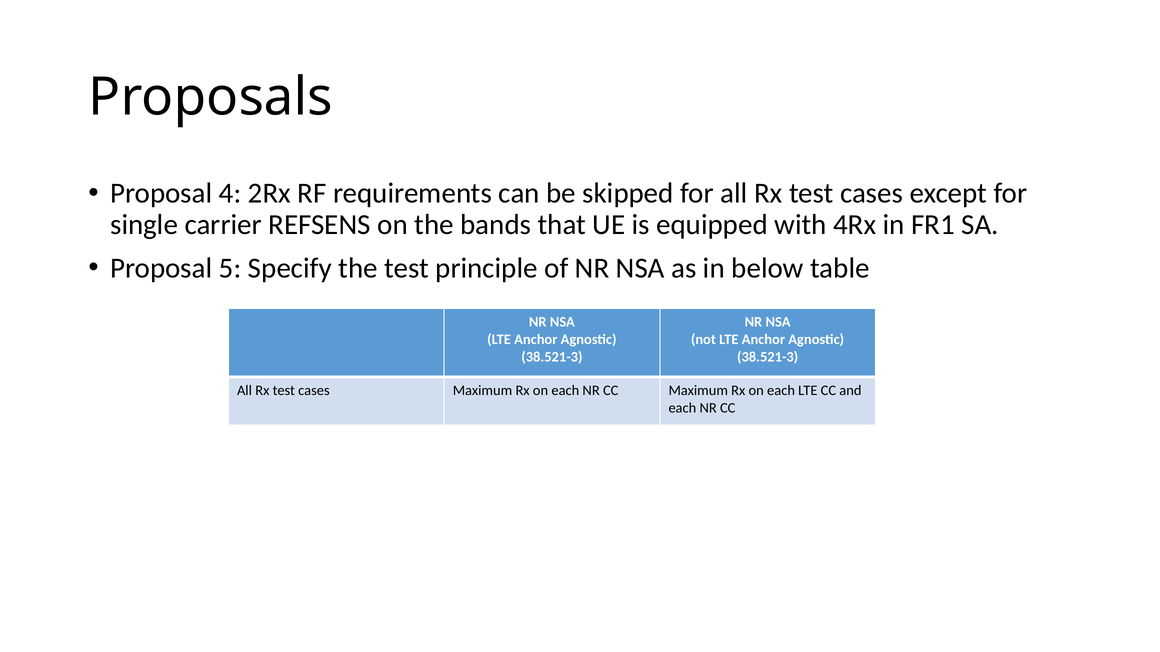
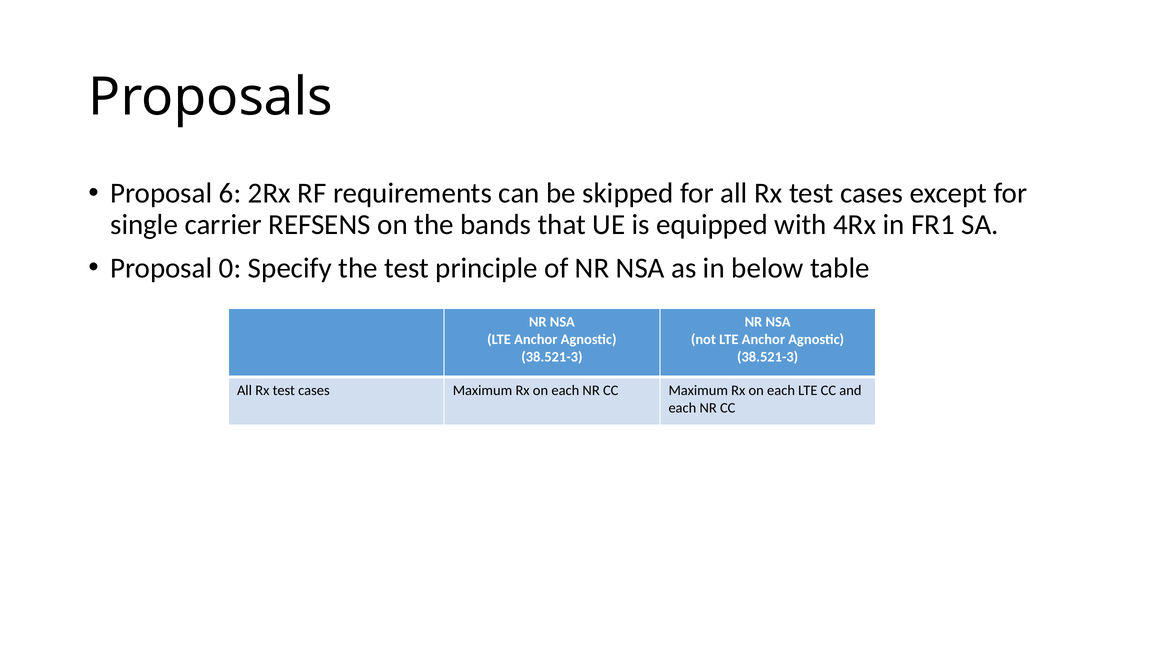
4: 4 -> 6
5: 5 -> 0
